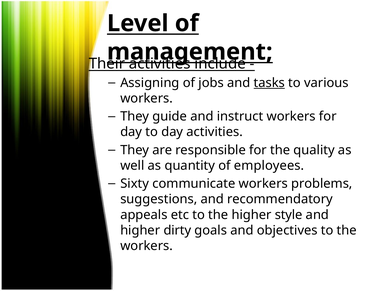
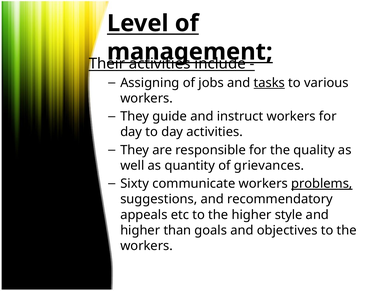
employees: employees -> grievances
problems underline: none -> present
dirty: dirty -> than
